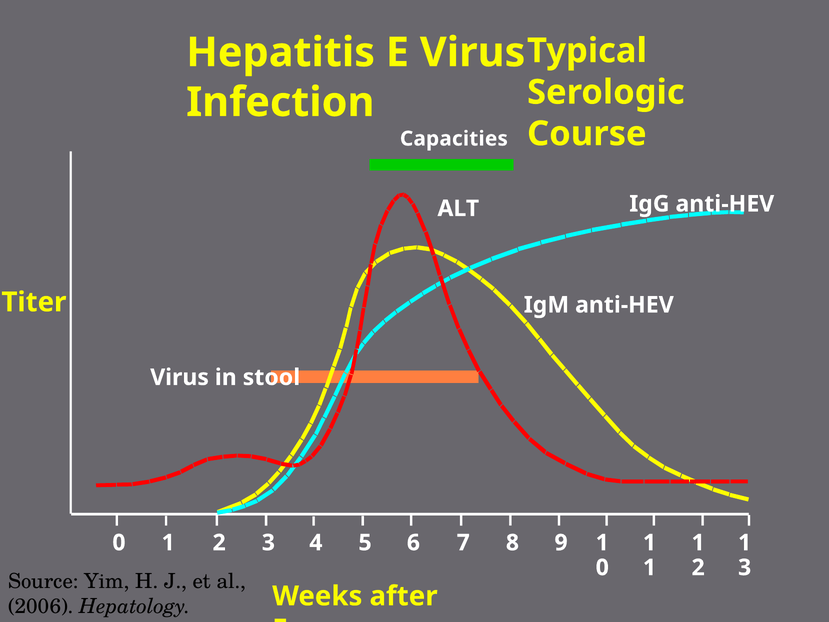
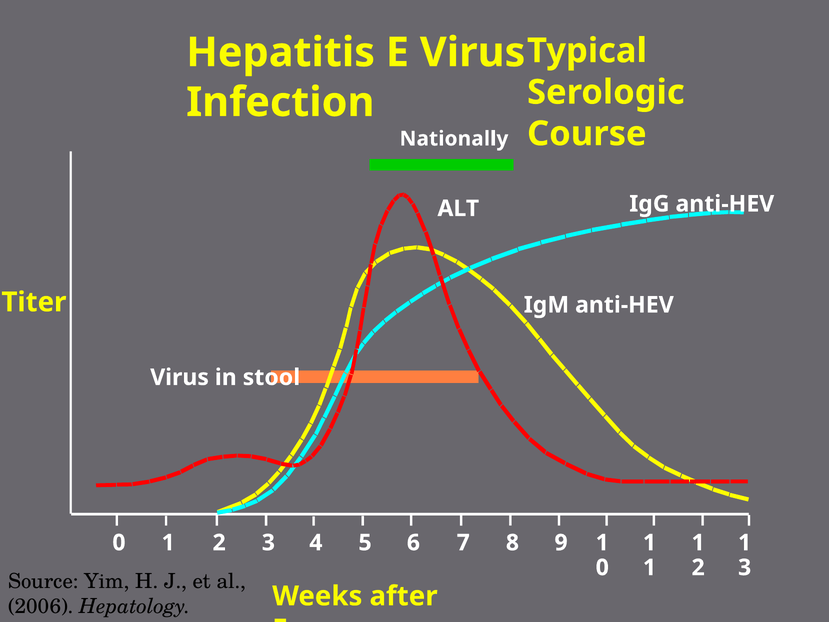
Capacities: Capacities -> Nationally
